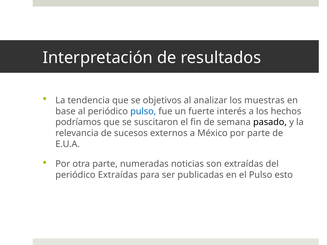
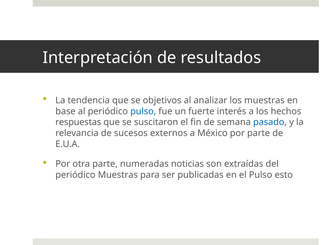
podríamos: podríamos -> respuestas
pasado colour: black -> blue
periódico Extraídas: Extraídas -> Muestras
